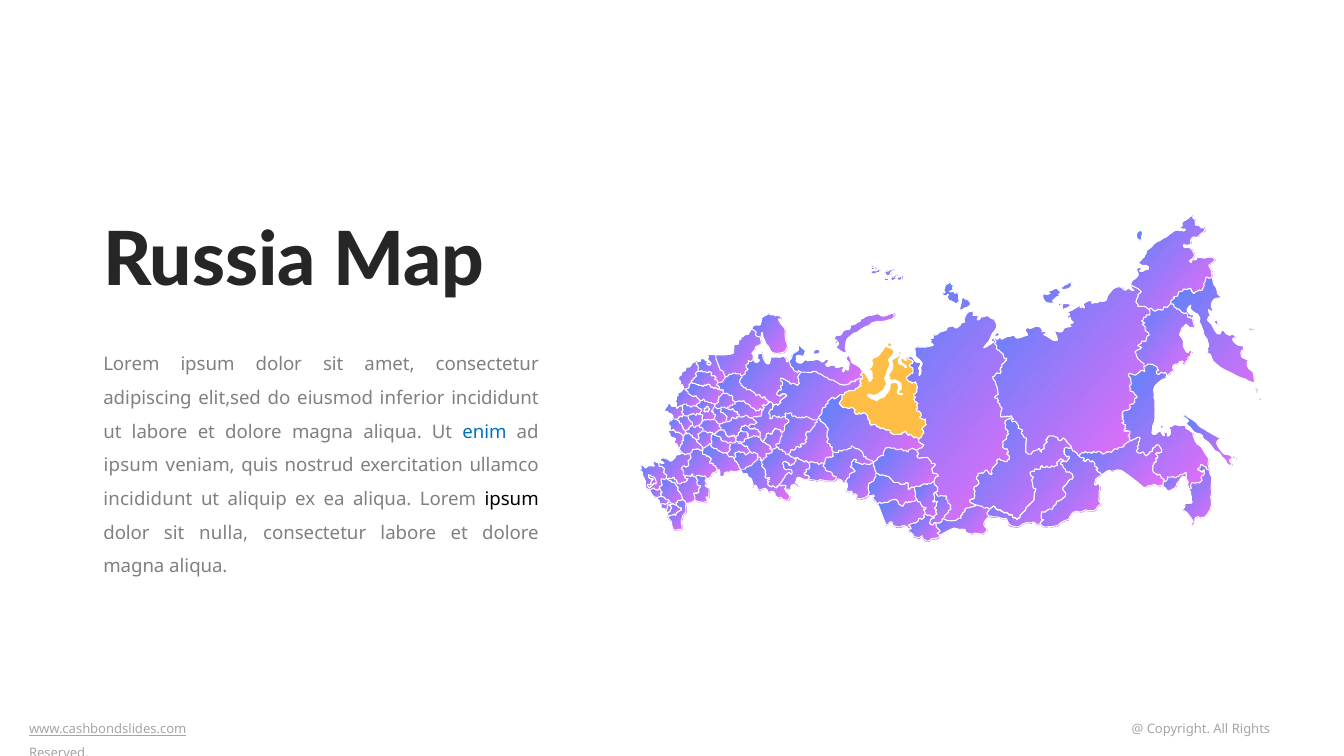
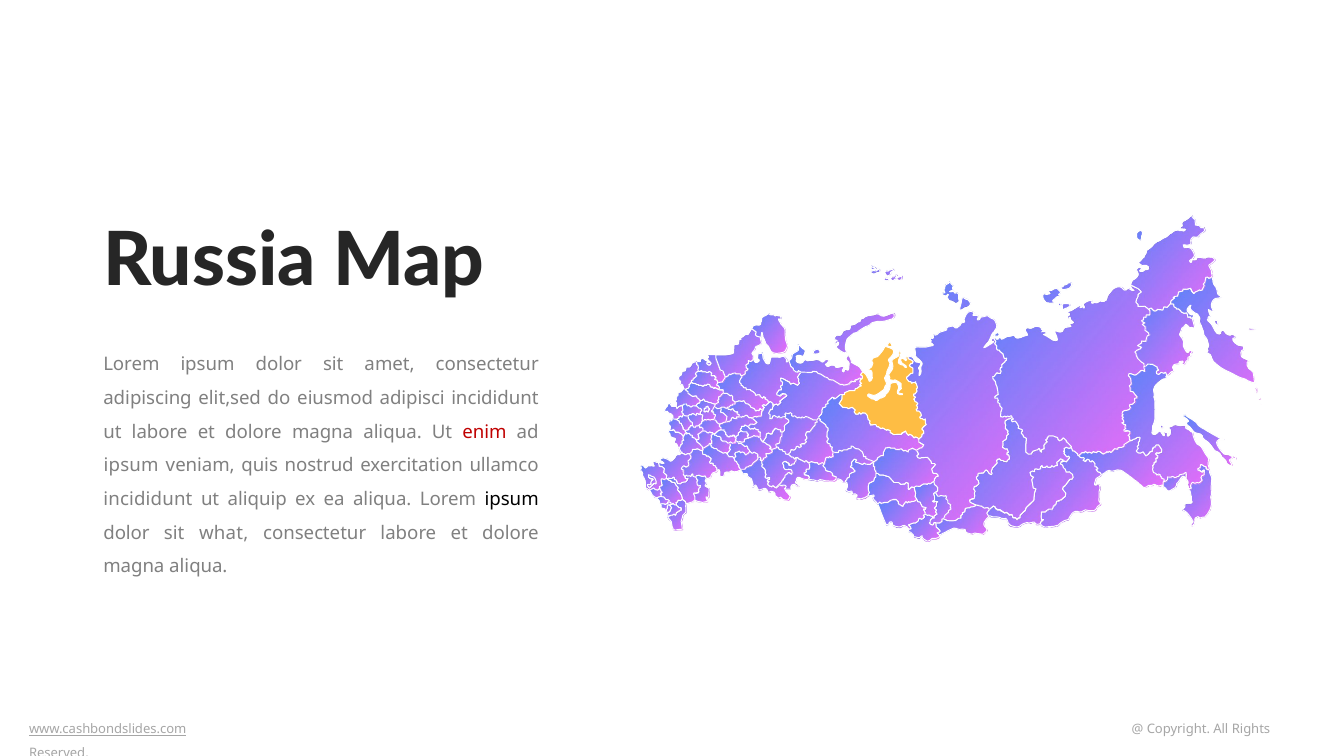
inferior: inferior -> adipisci
enim colour: blue -> red
nulla: nulla -> what
